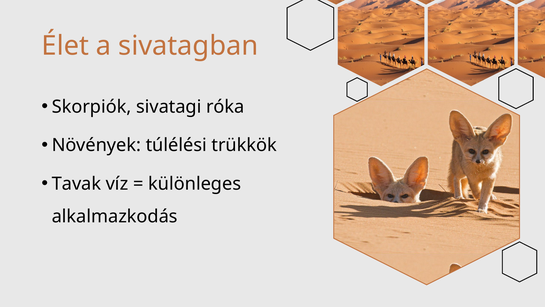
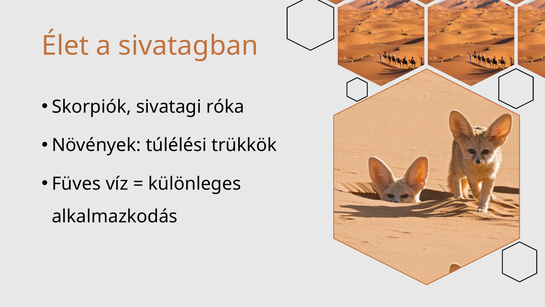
Tavak: Tavak -> Füves
